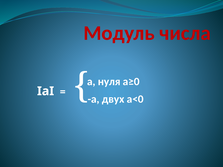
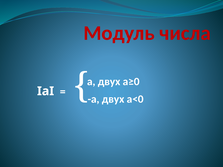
нуля at (109, 82): нуля -> двух
